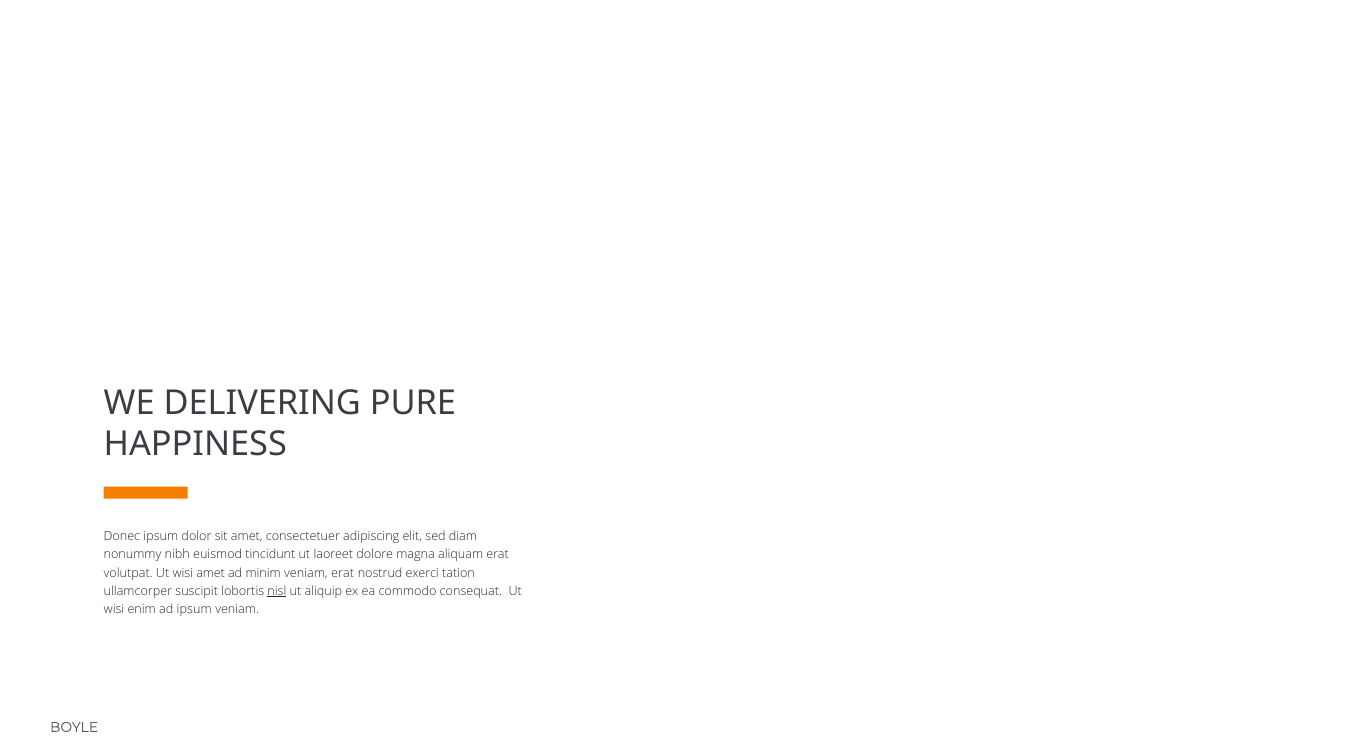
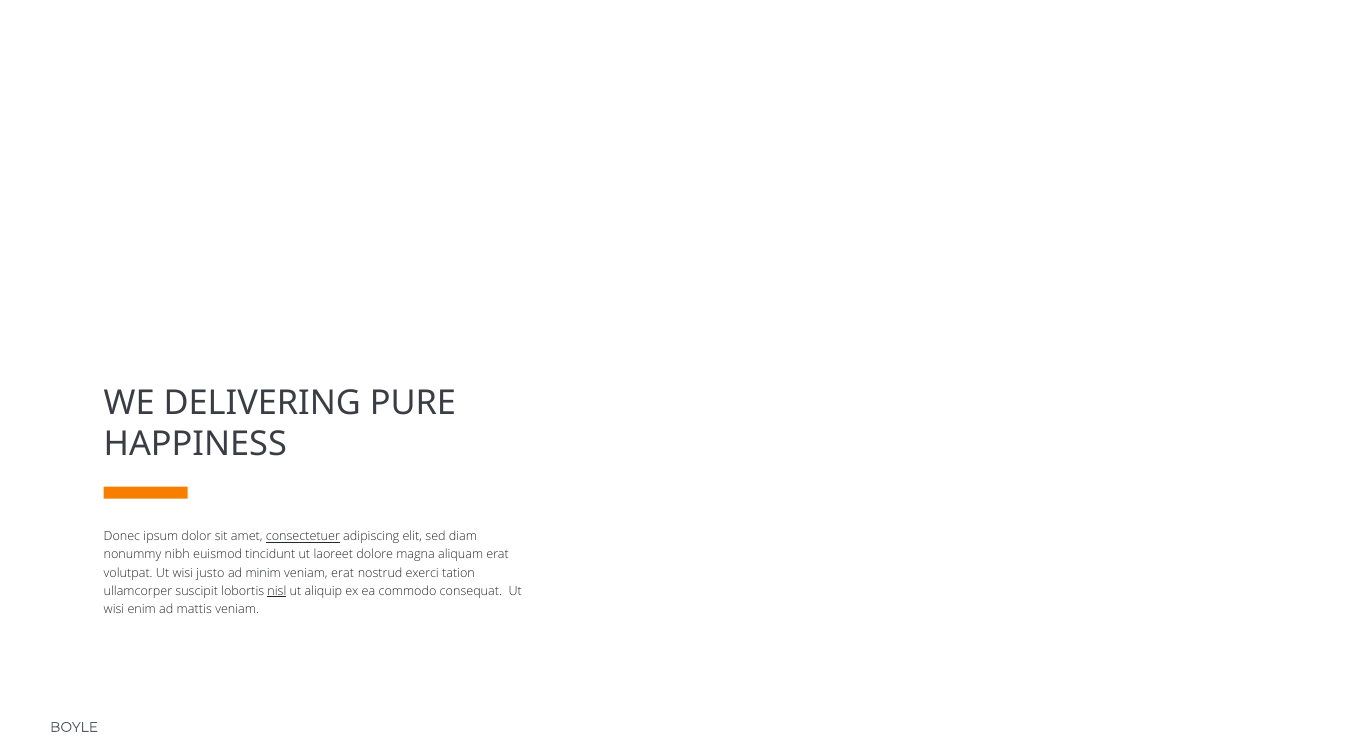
consectetuer underline: none -> present
wisi amet: amet -> justo
ad ipsum: ipsum -> mattis
